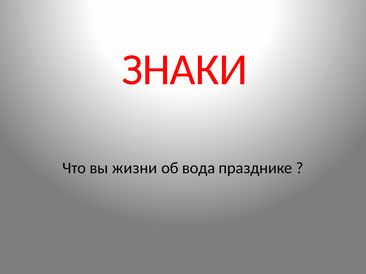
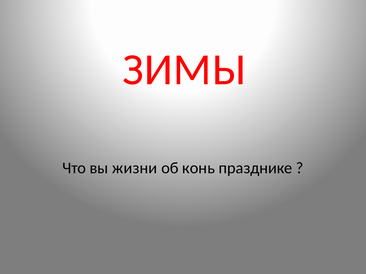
ЗНАКИ: ЗНАКИ -> ЗИМЫ
вода: вода -> конь
